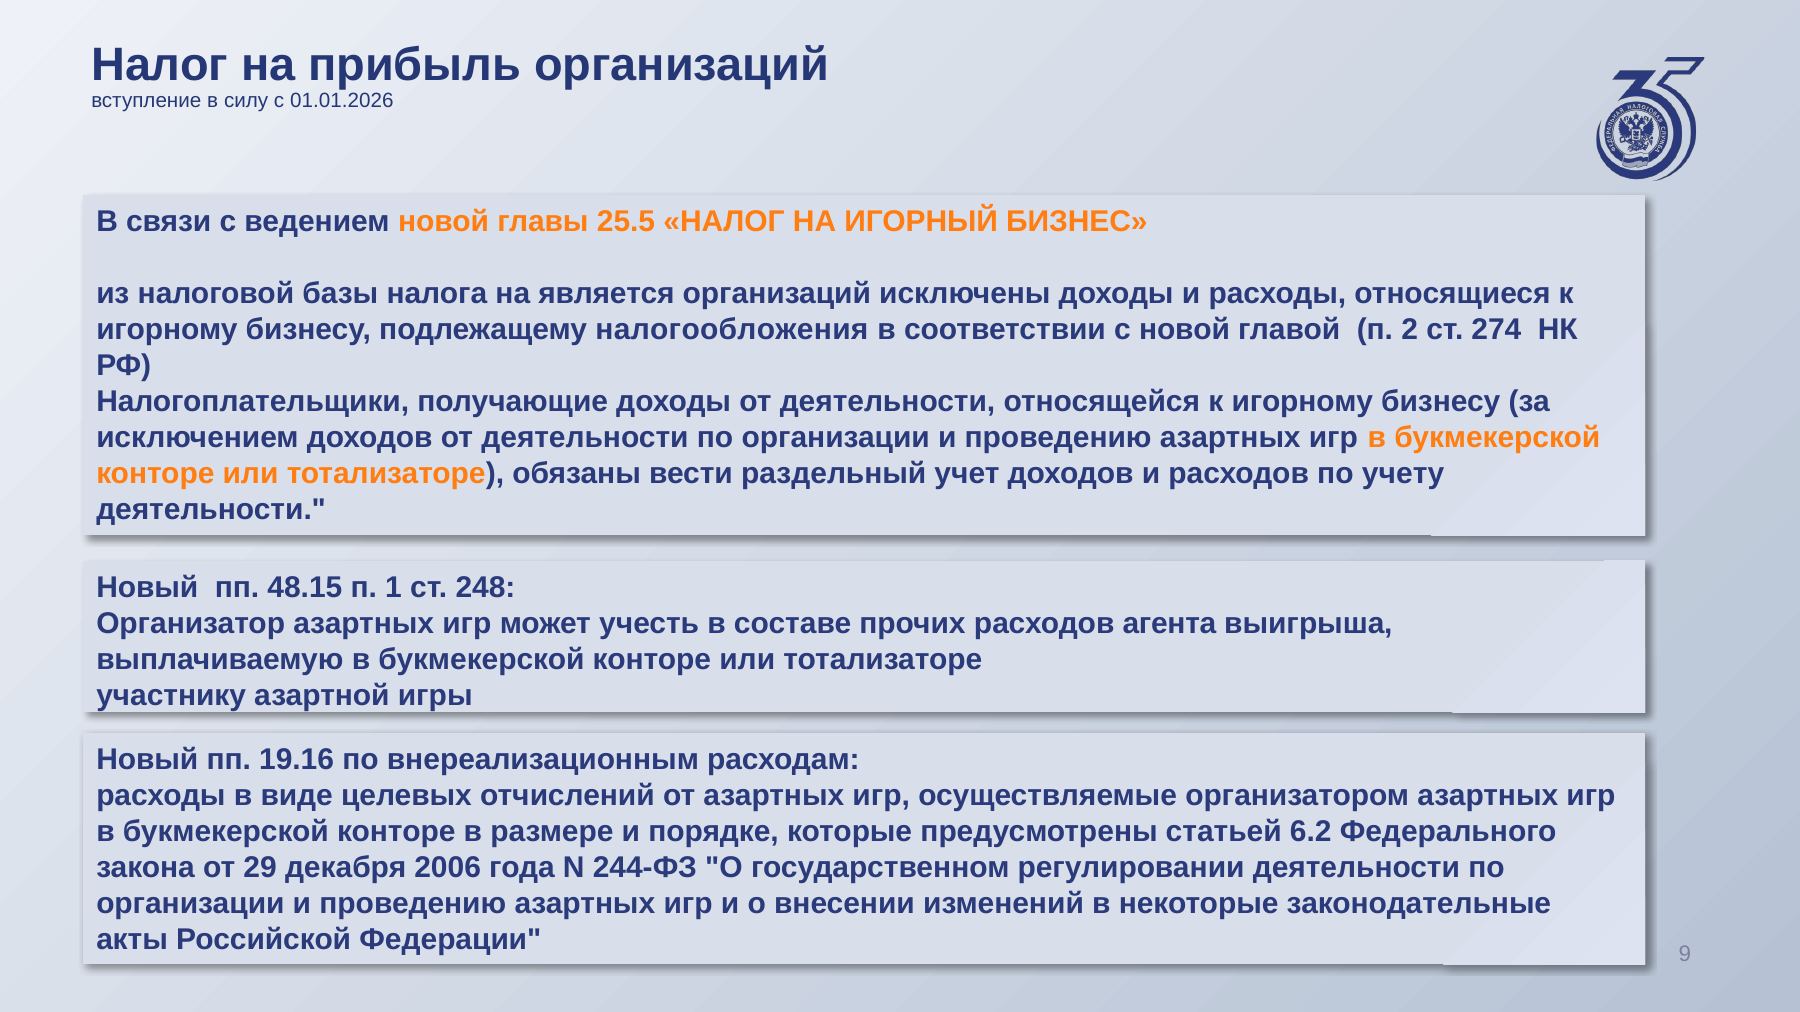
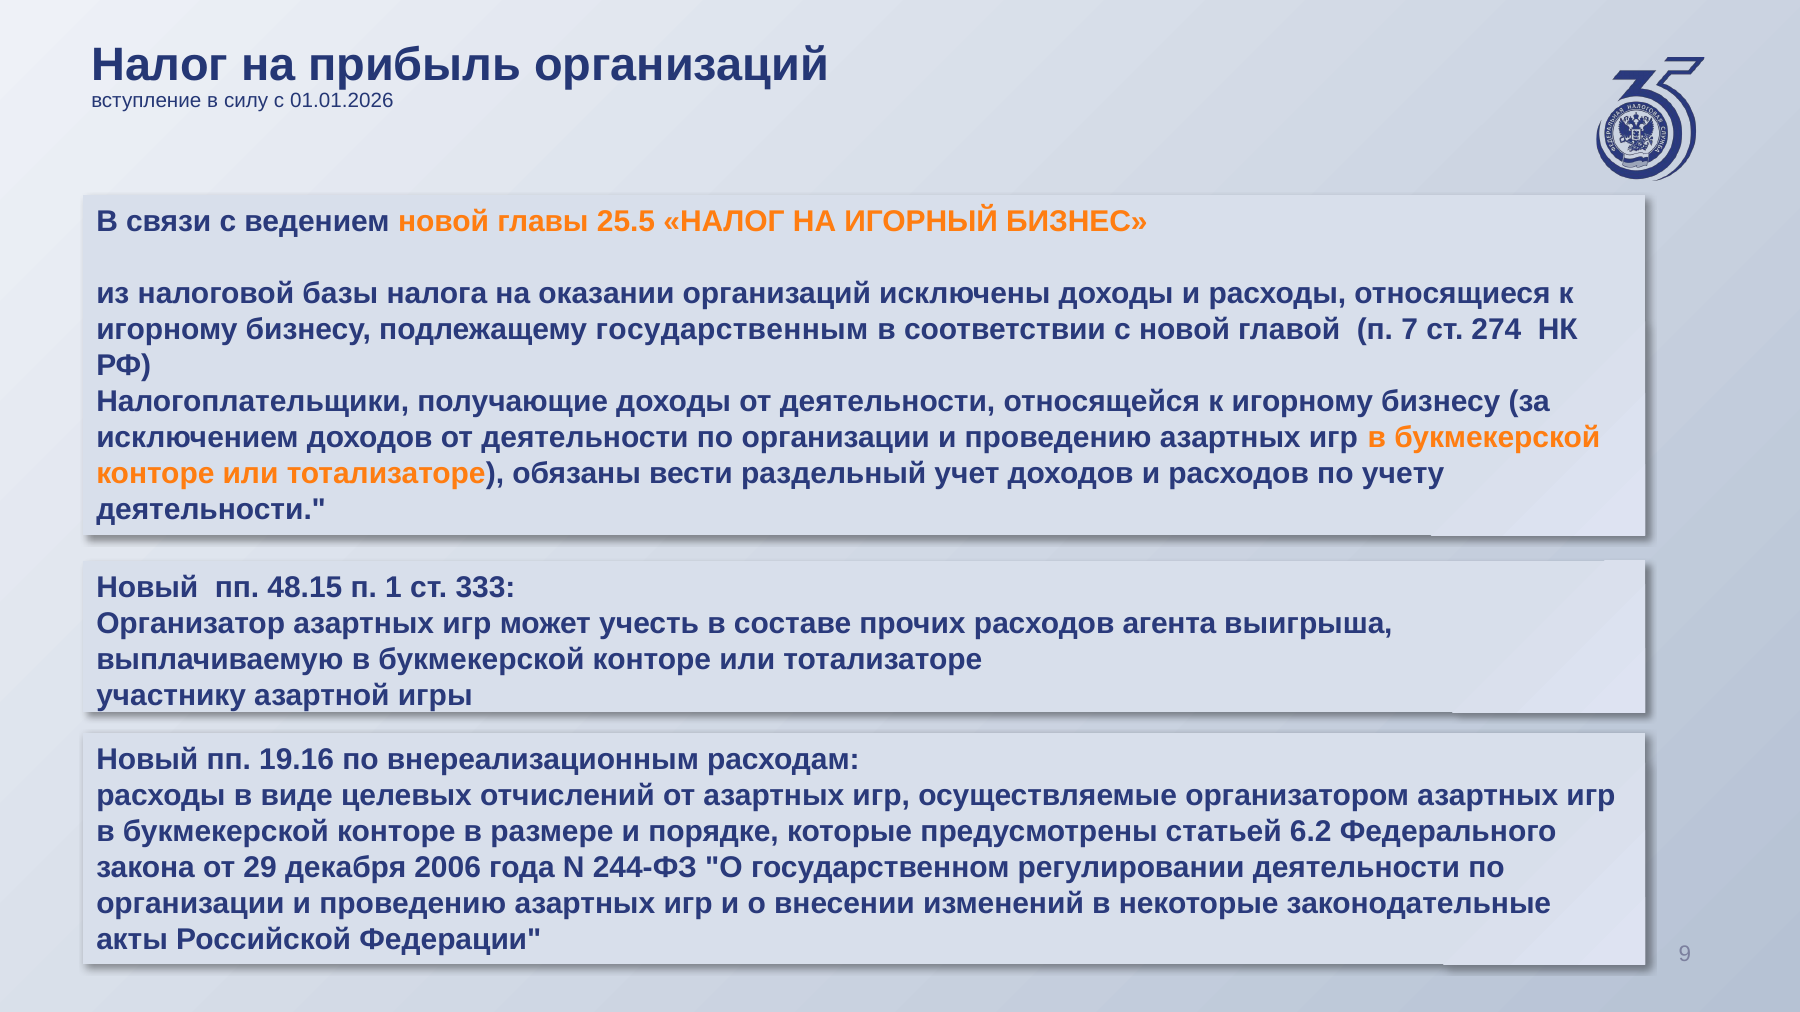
является: является -> оказании
налогообложения: налогообложения -> государственным
2: 2 -> 7
248: 248 -> 333
